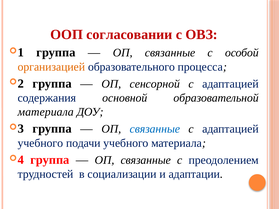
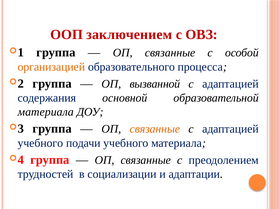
согласовании: согласовании -> заключением
сенсорной: сенсорной -> вызванной
связанные at (155, 129) colour: blue -> orange
